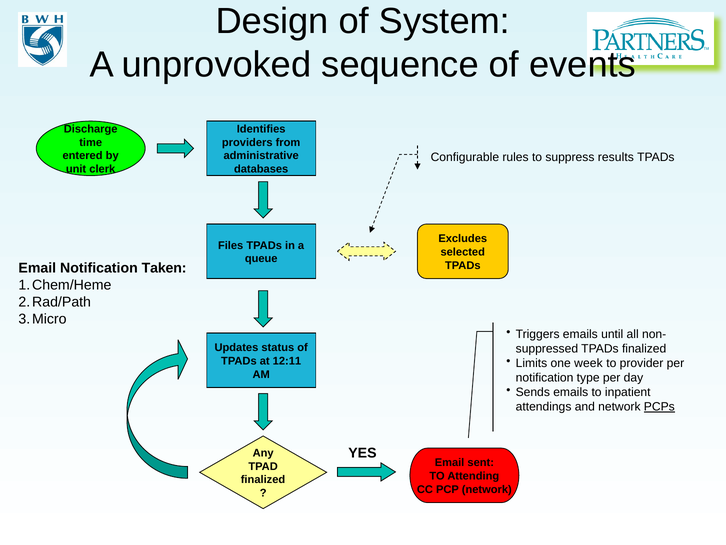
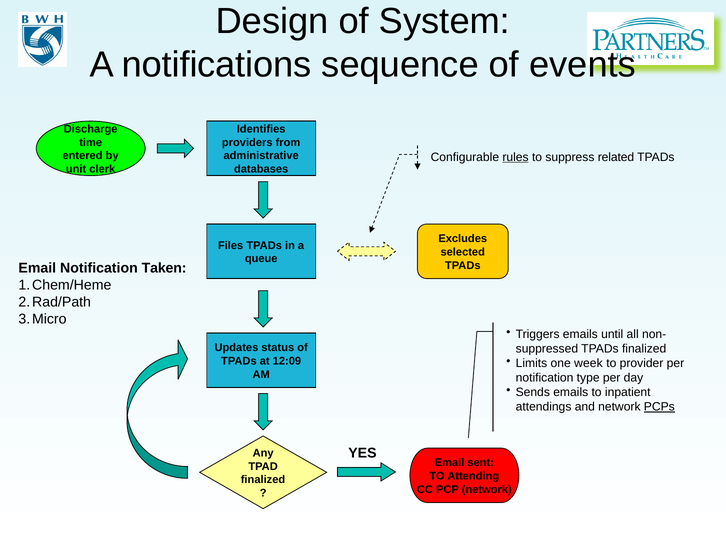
unprovoked: unprovoked -> notifications
rules underline: none -> present
results: results -> related
12:11: 12:11 -> 12:09
